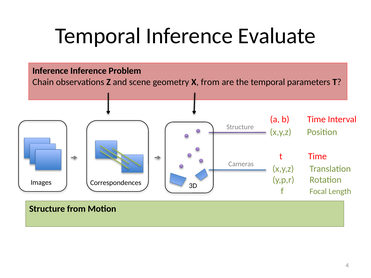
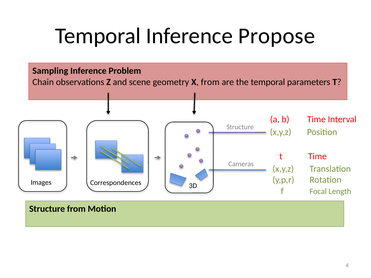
Evaluate: Evaluate -> Propose
Inference at (50, 71): Inference -> Sampling
